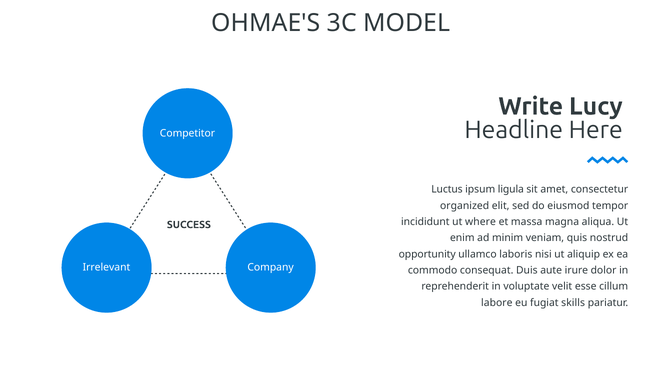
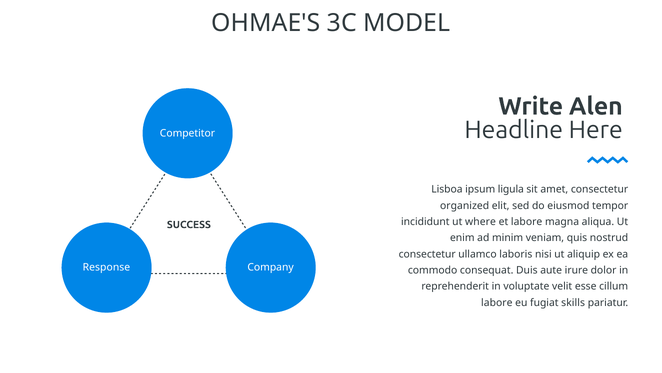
Lucy: Lucy -> Alen
Luctus: Luctus -> Lisboa
et massa: massa -> labore
opportunity at (427, 254): opportunity -> consectetur
Irrelevant: Irrelevant -> Response
